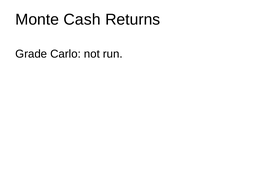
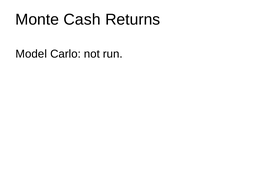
Grade: Grade -> Model
